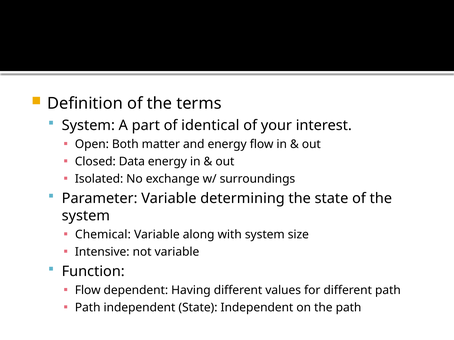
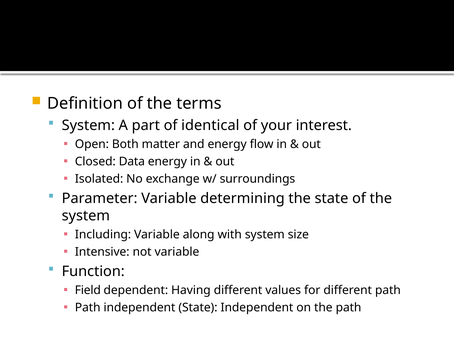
Chemical: Chemical -> Including
Flow at (88, 291): Flow -> Field
